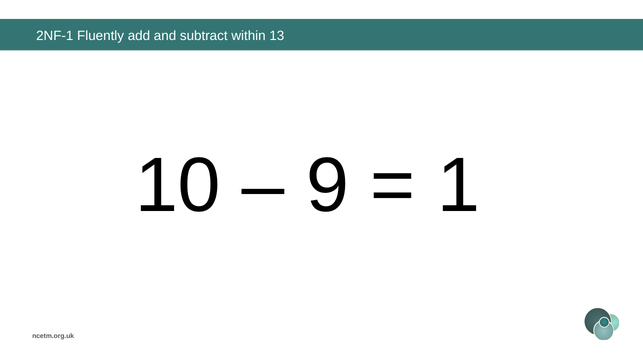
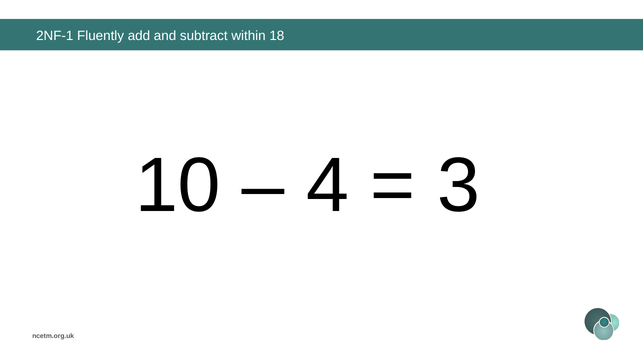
13: 13 -> 18
9: 9 -> 4
1: 1 -> 3
